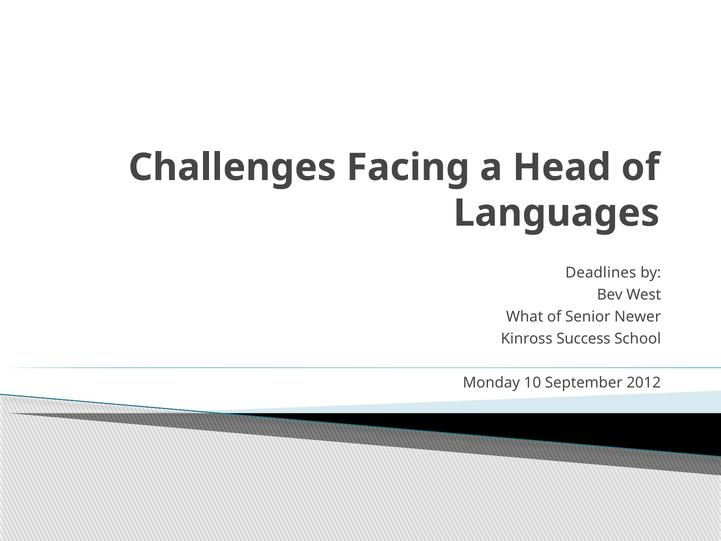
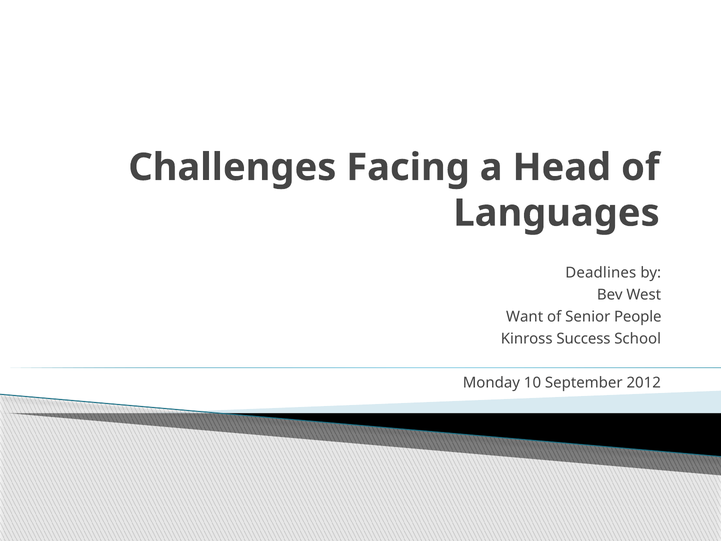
What: What -> Want
Newer: Newer -> People
